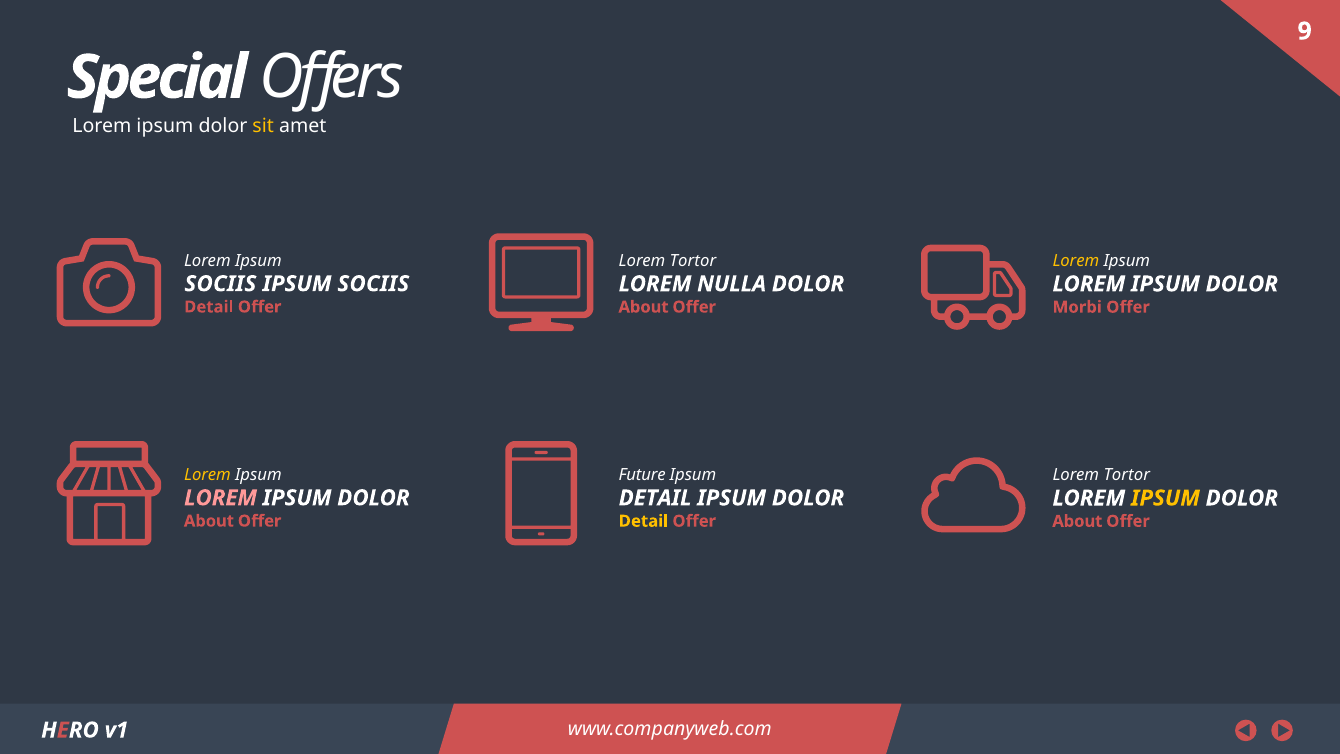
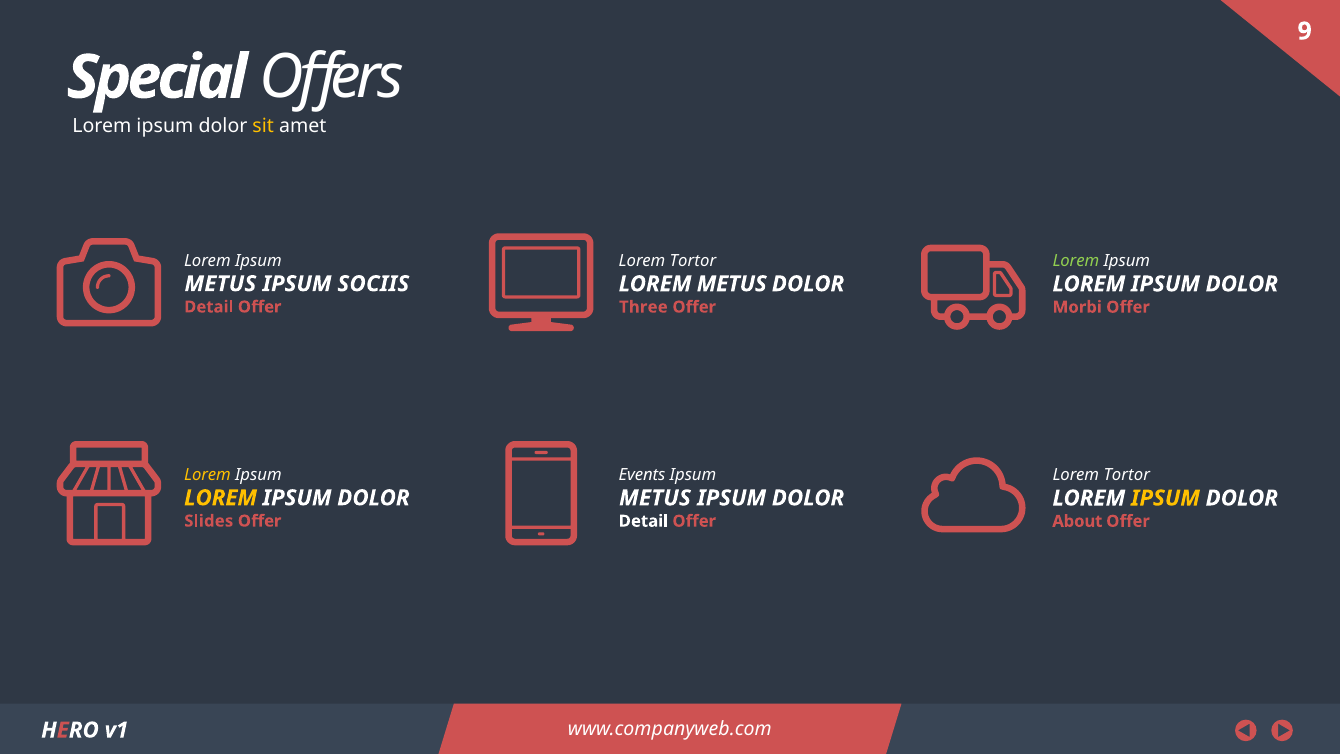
Lorem at (1076, 261) colour: yellow -> light green
SOCIIS at (220, 284): SOCIIS -> METUS
LOREM NULLA: NULLA -> METUS
About at (644, 307): About -> Three
Future: Future -> Events
LOREM at (221, 498) colour: pink -> yellow
DETAIL at (655, 498): DETAIL -> METUS
About at (209, 521): About -> Slides
Detail at (643, 521) colour: yellow -> white
